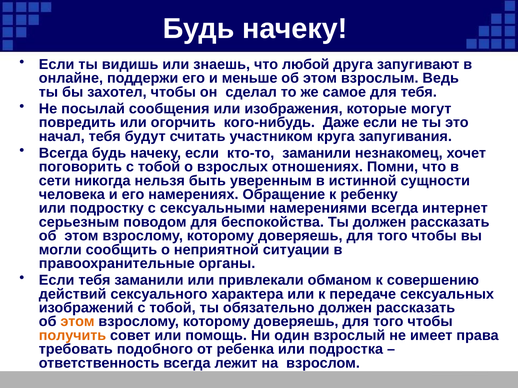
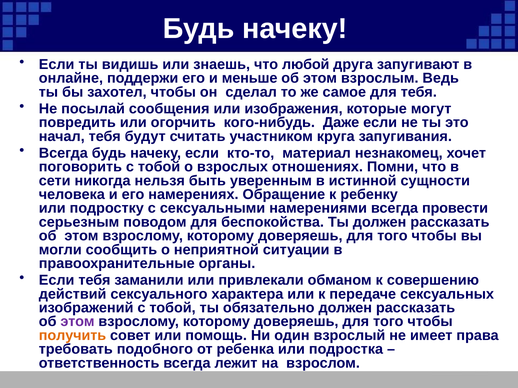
кто-то заманили: заманили -> материал
интернет: интернет -> провести
этом at (77, 322) colour: orange -> purple
